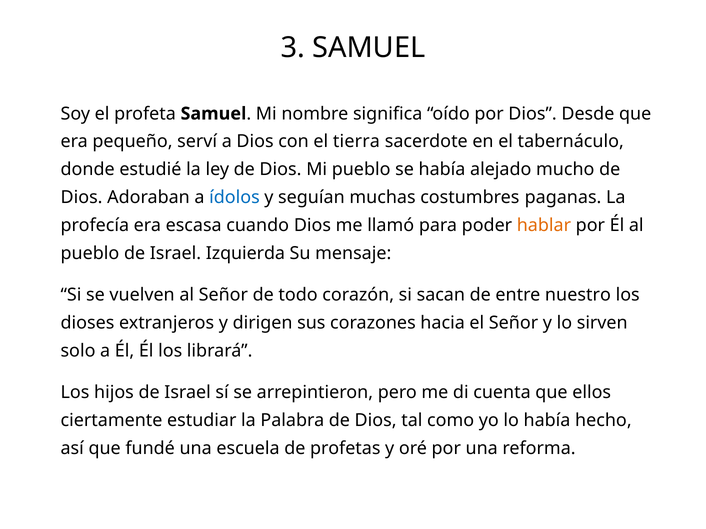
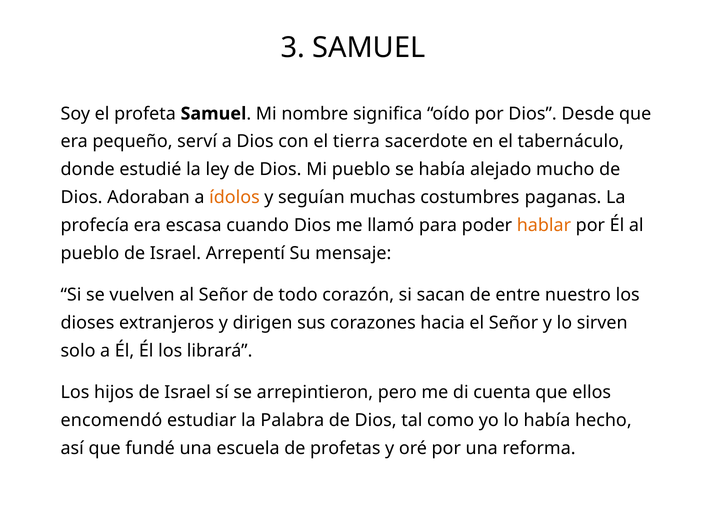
ídolos colour: blue -> orange
Izquierda: Izquierda -> Arrepentí
ciertamente: ciertamente -> encomendó
